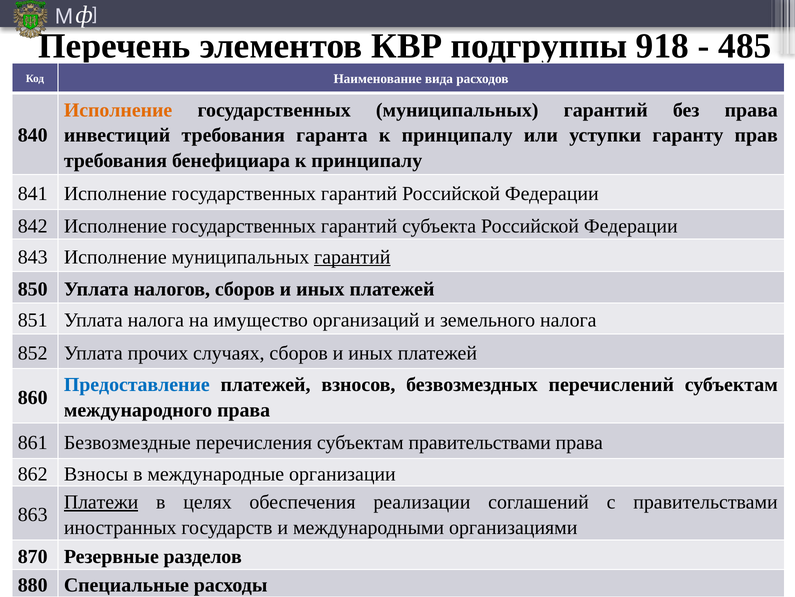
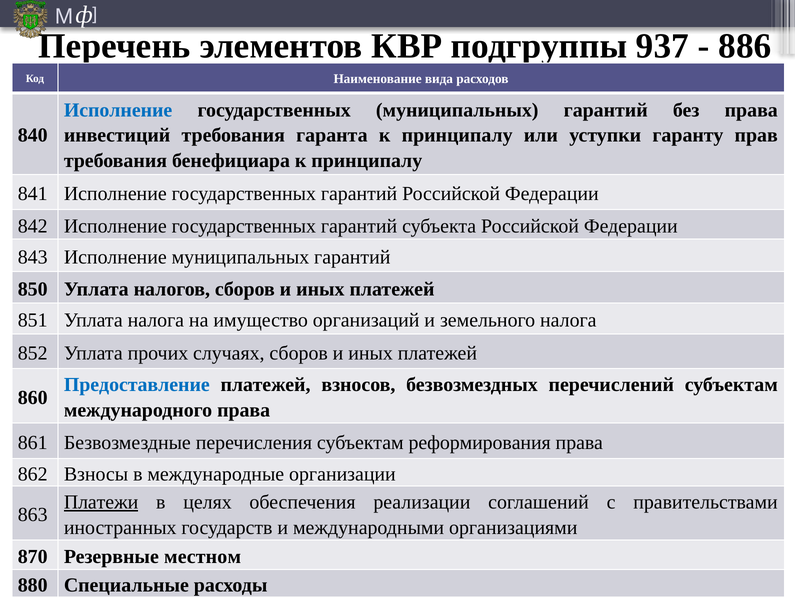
918: 918 -> 937
485: 485 -> 886
Исполнение at (118, 110) colour: orange -> blue
гарантий at (352, 257) underline: present -> none
субъектам правительствами: правительствами -> реформирования
разделов: разделов -> местном
